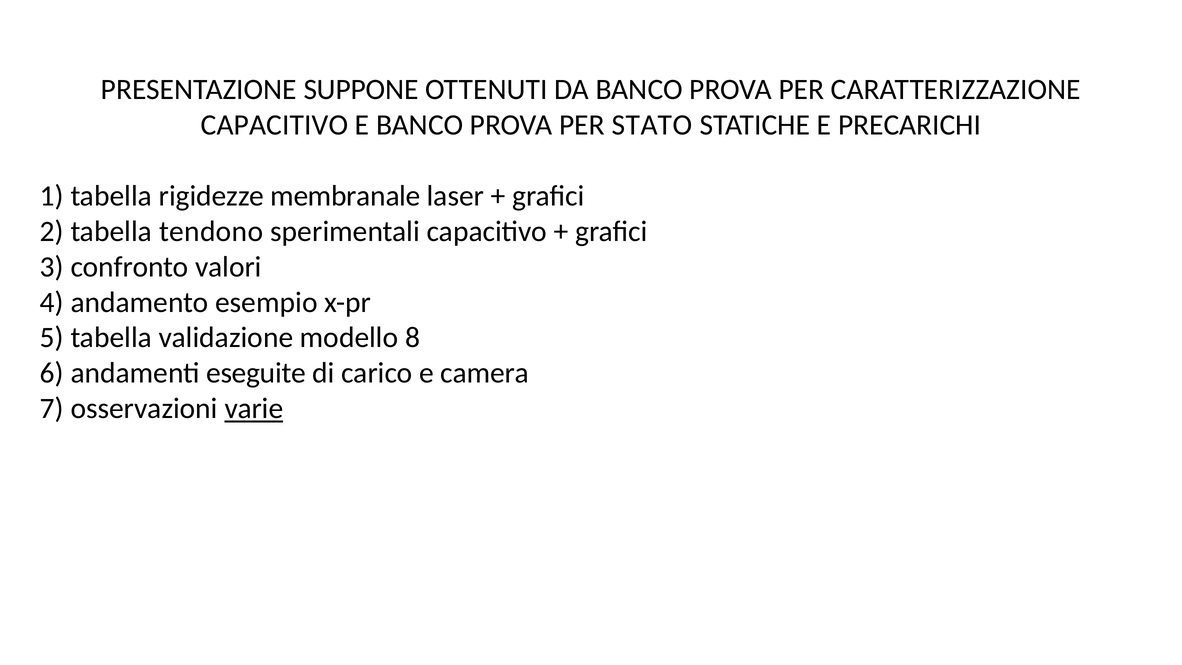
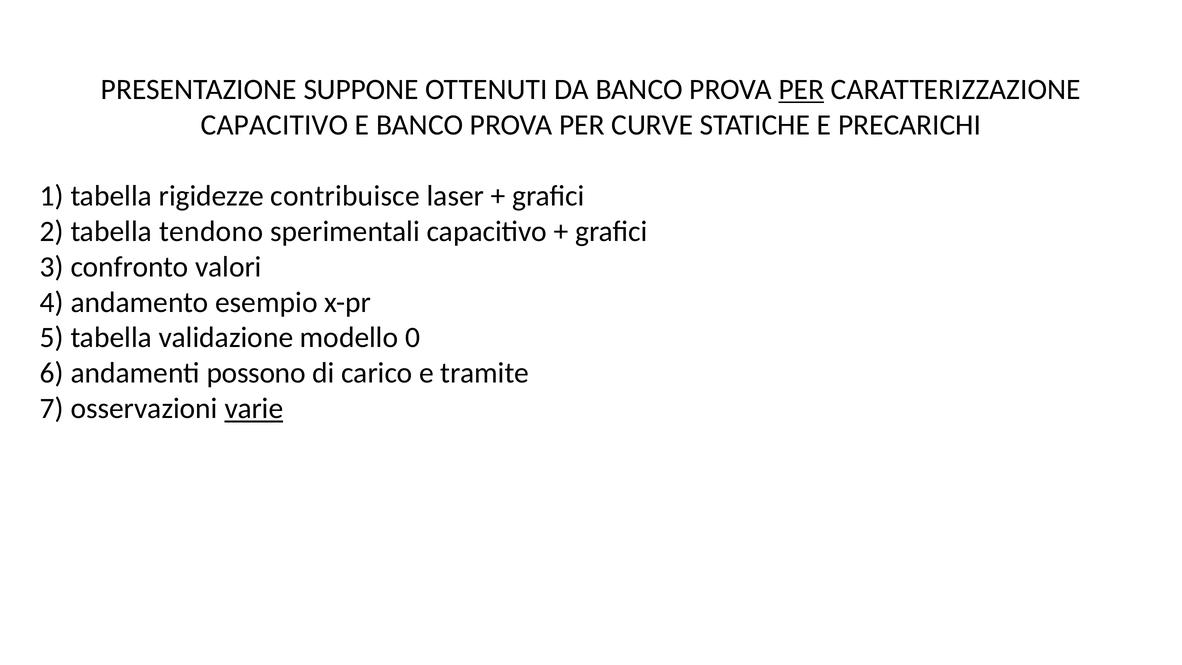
PER at (801, 89) underline: none -> present
STATO: STATO -> CURVE
membranale: membranale -> contribuisce
8: 8 -> 0
eseguite: eseguite -> possono
camera: camera -> tramite
